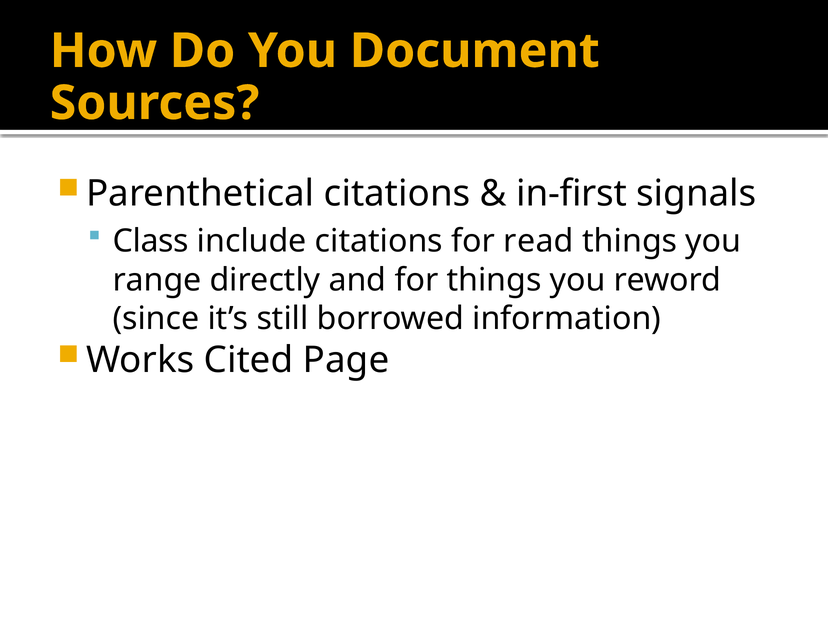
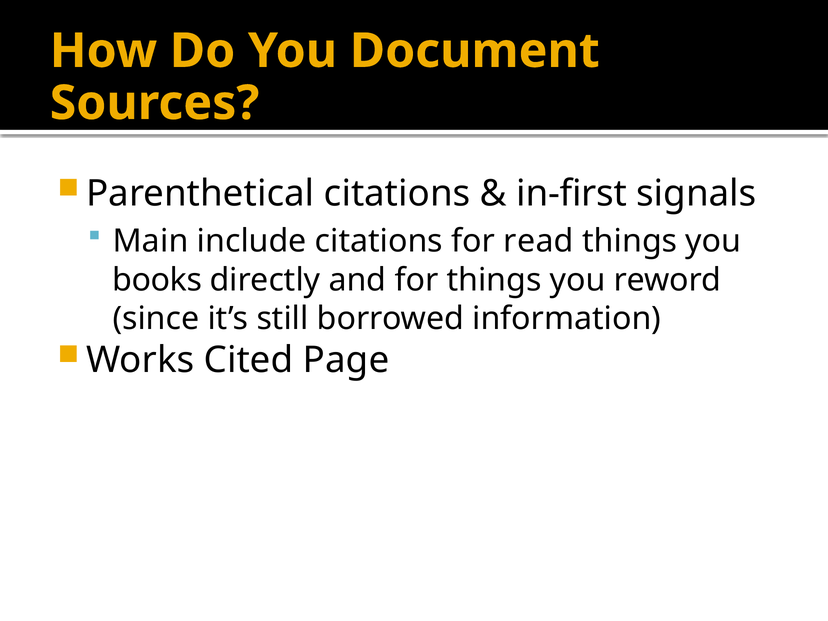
Class: Class -> Main
range: range -> books
